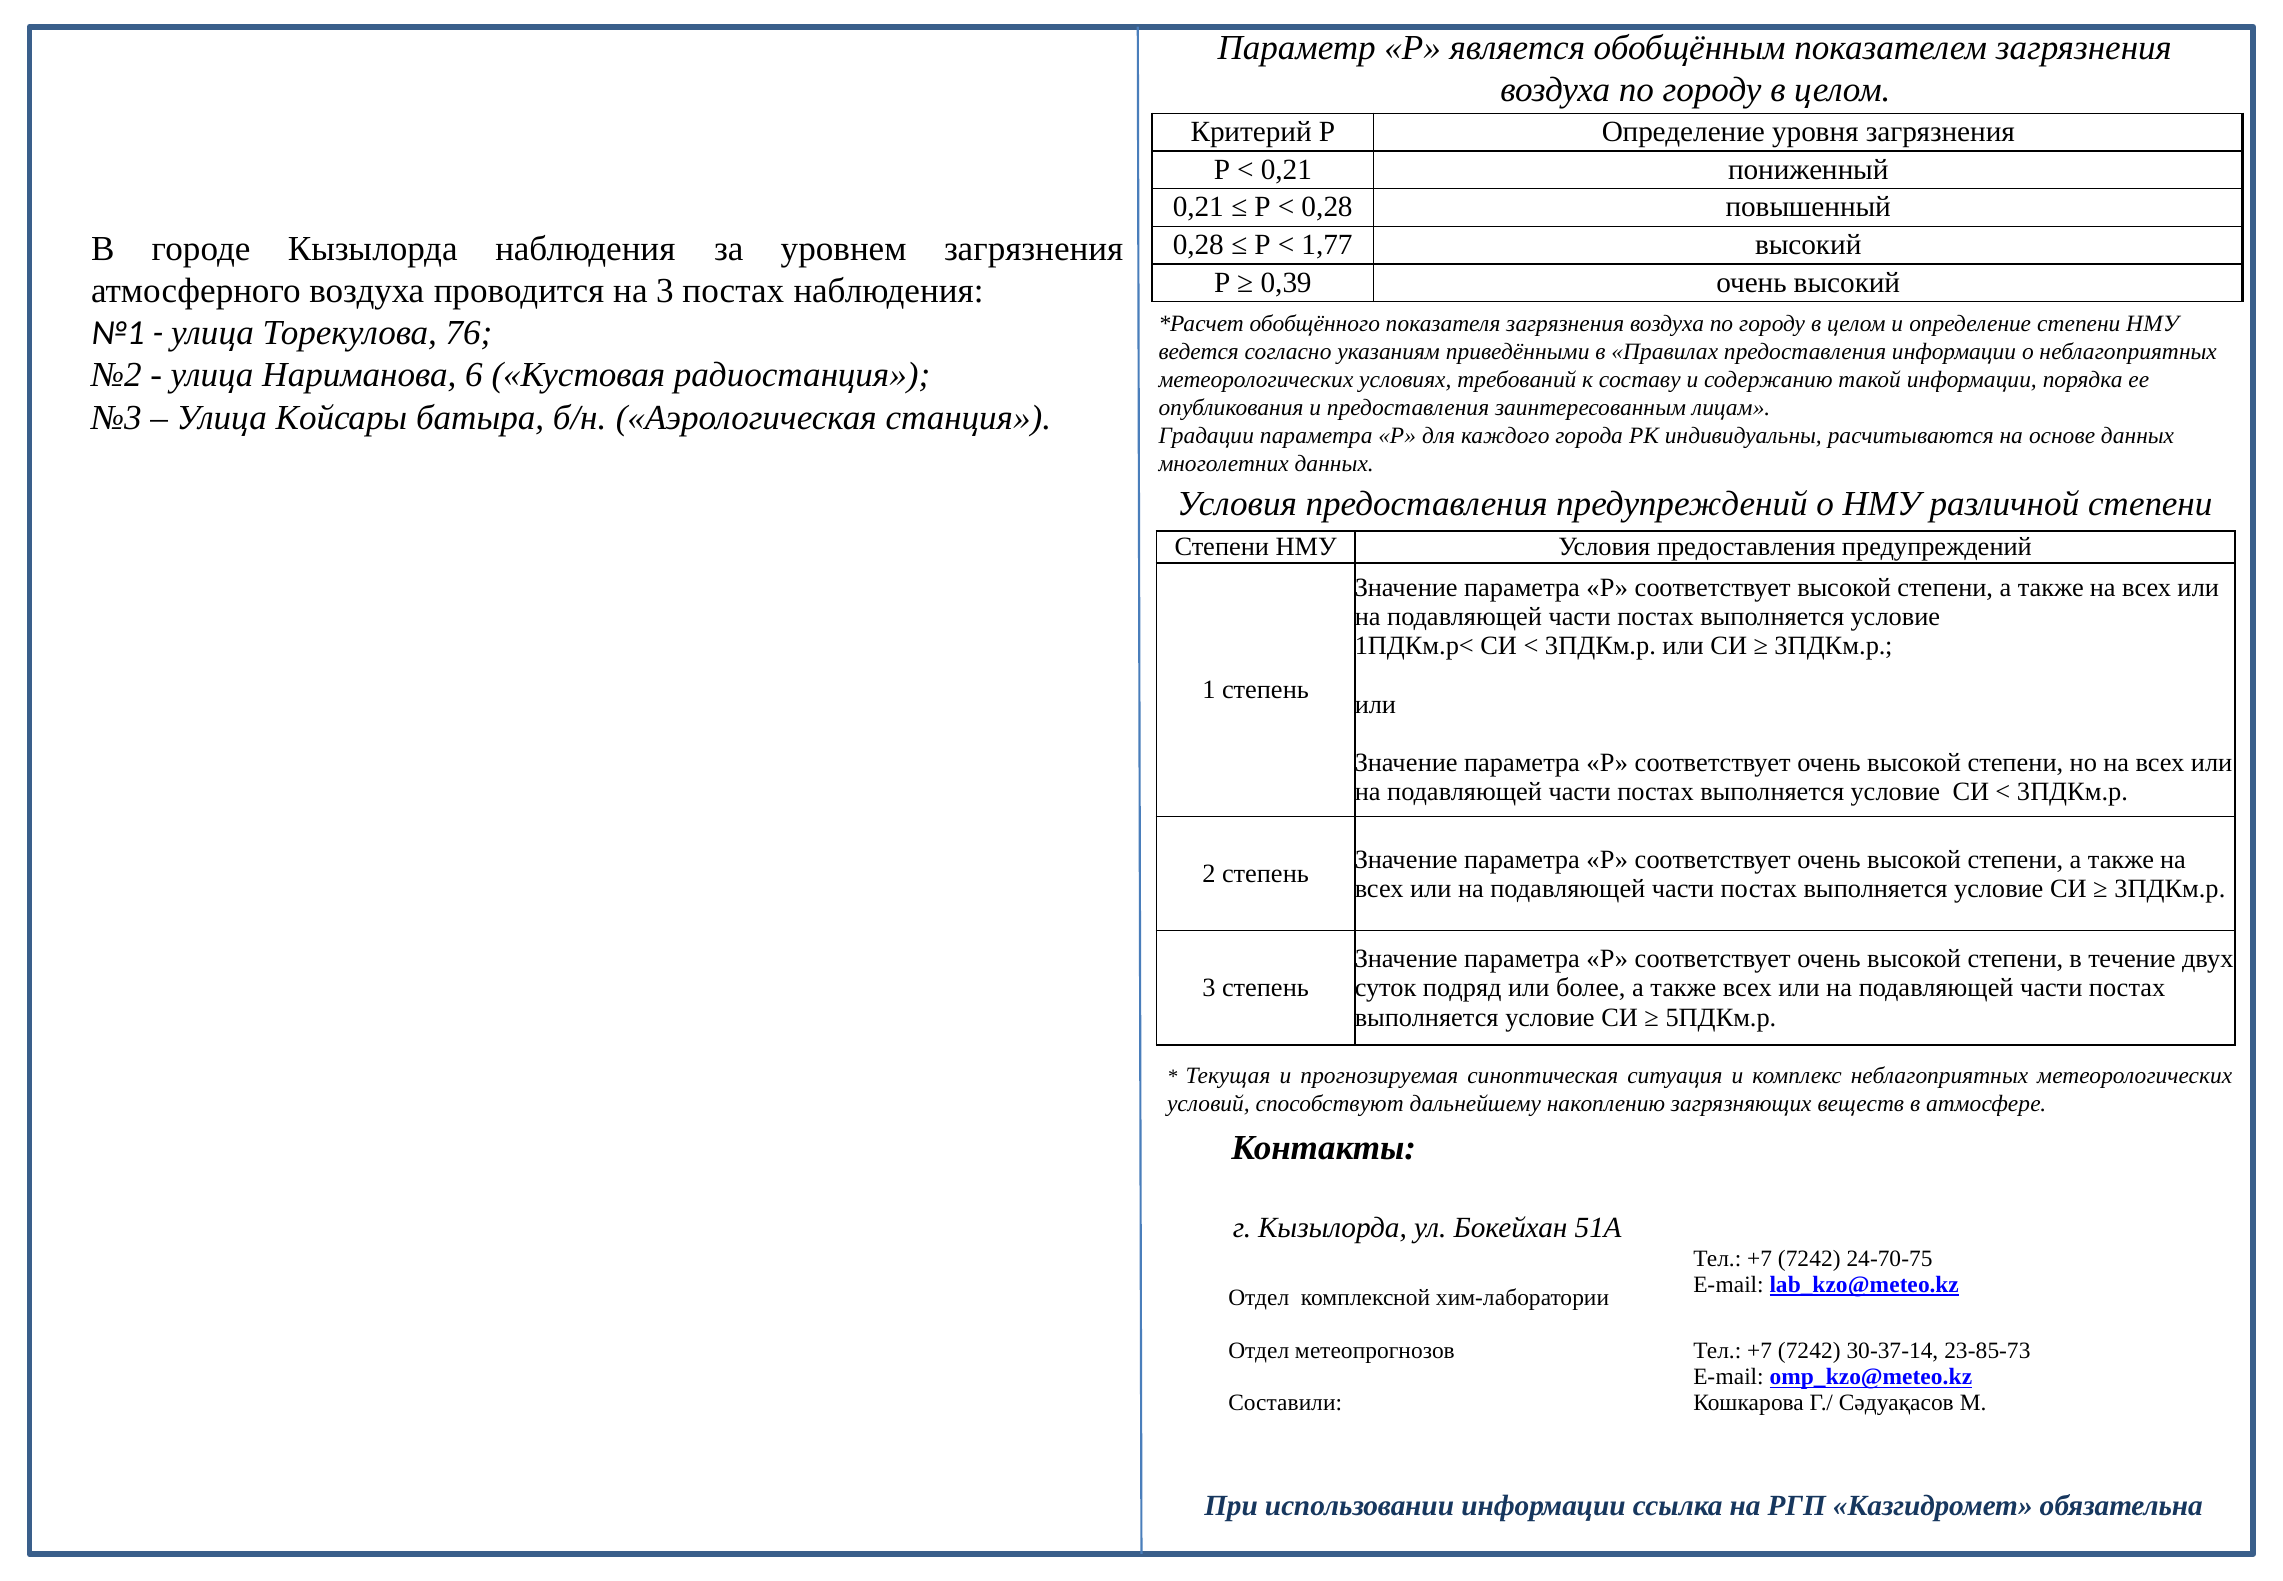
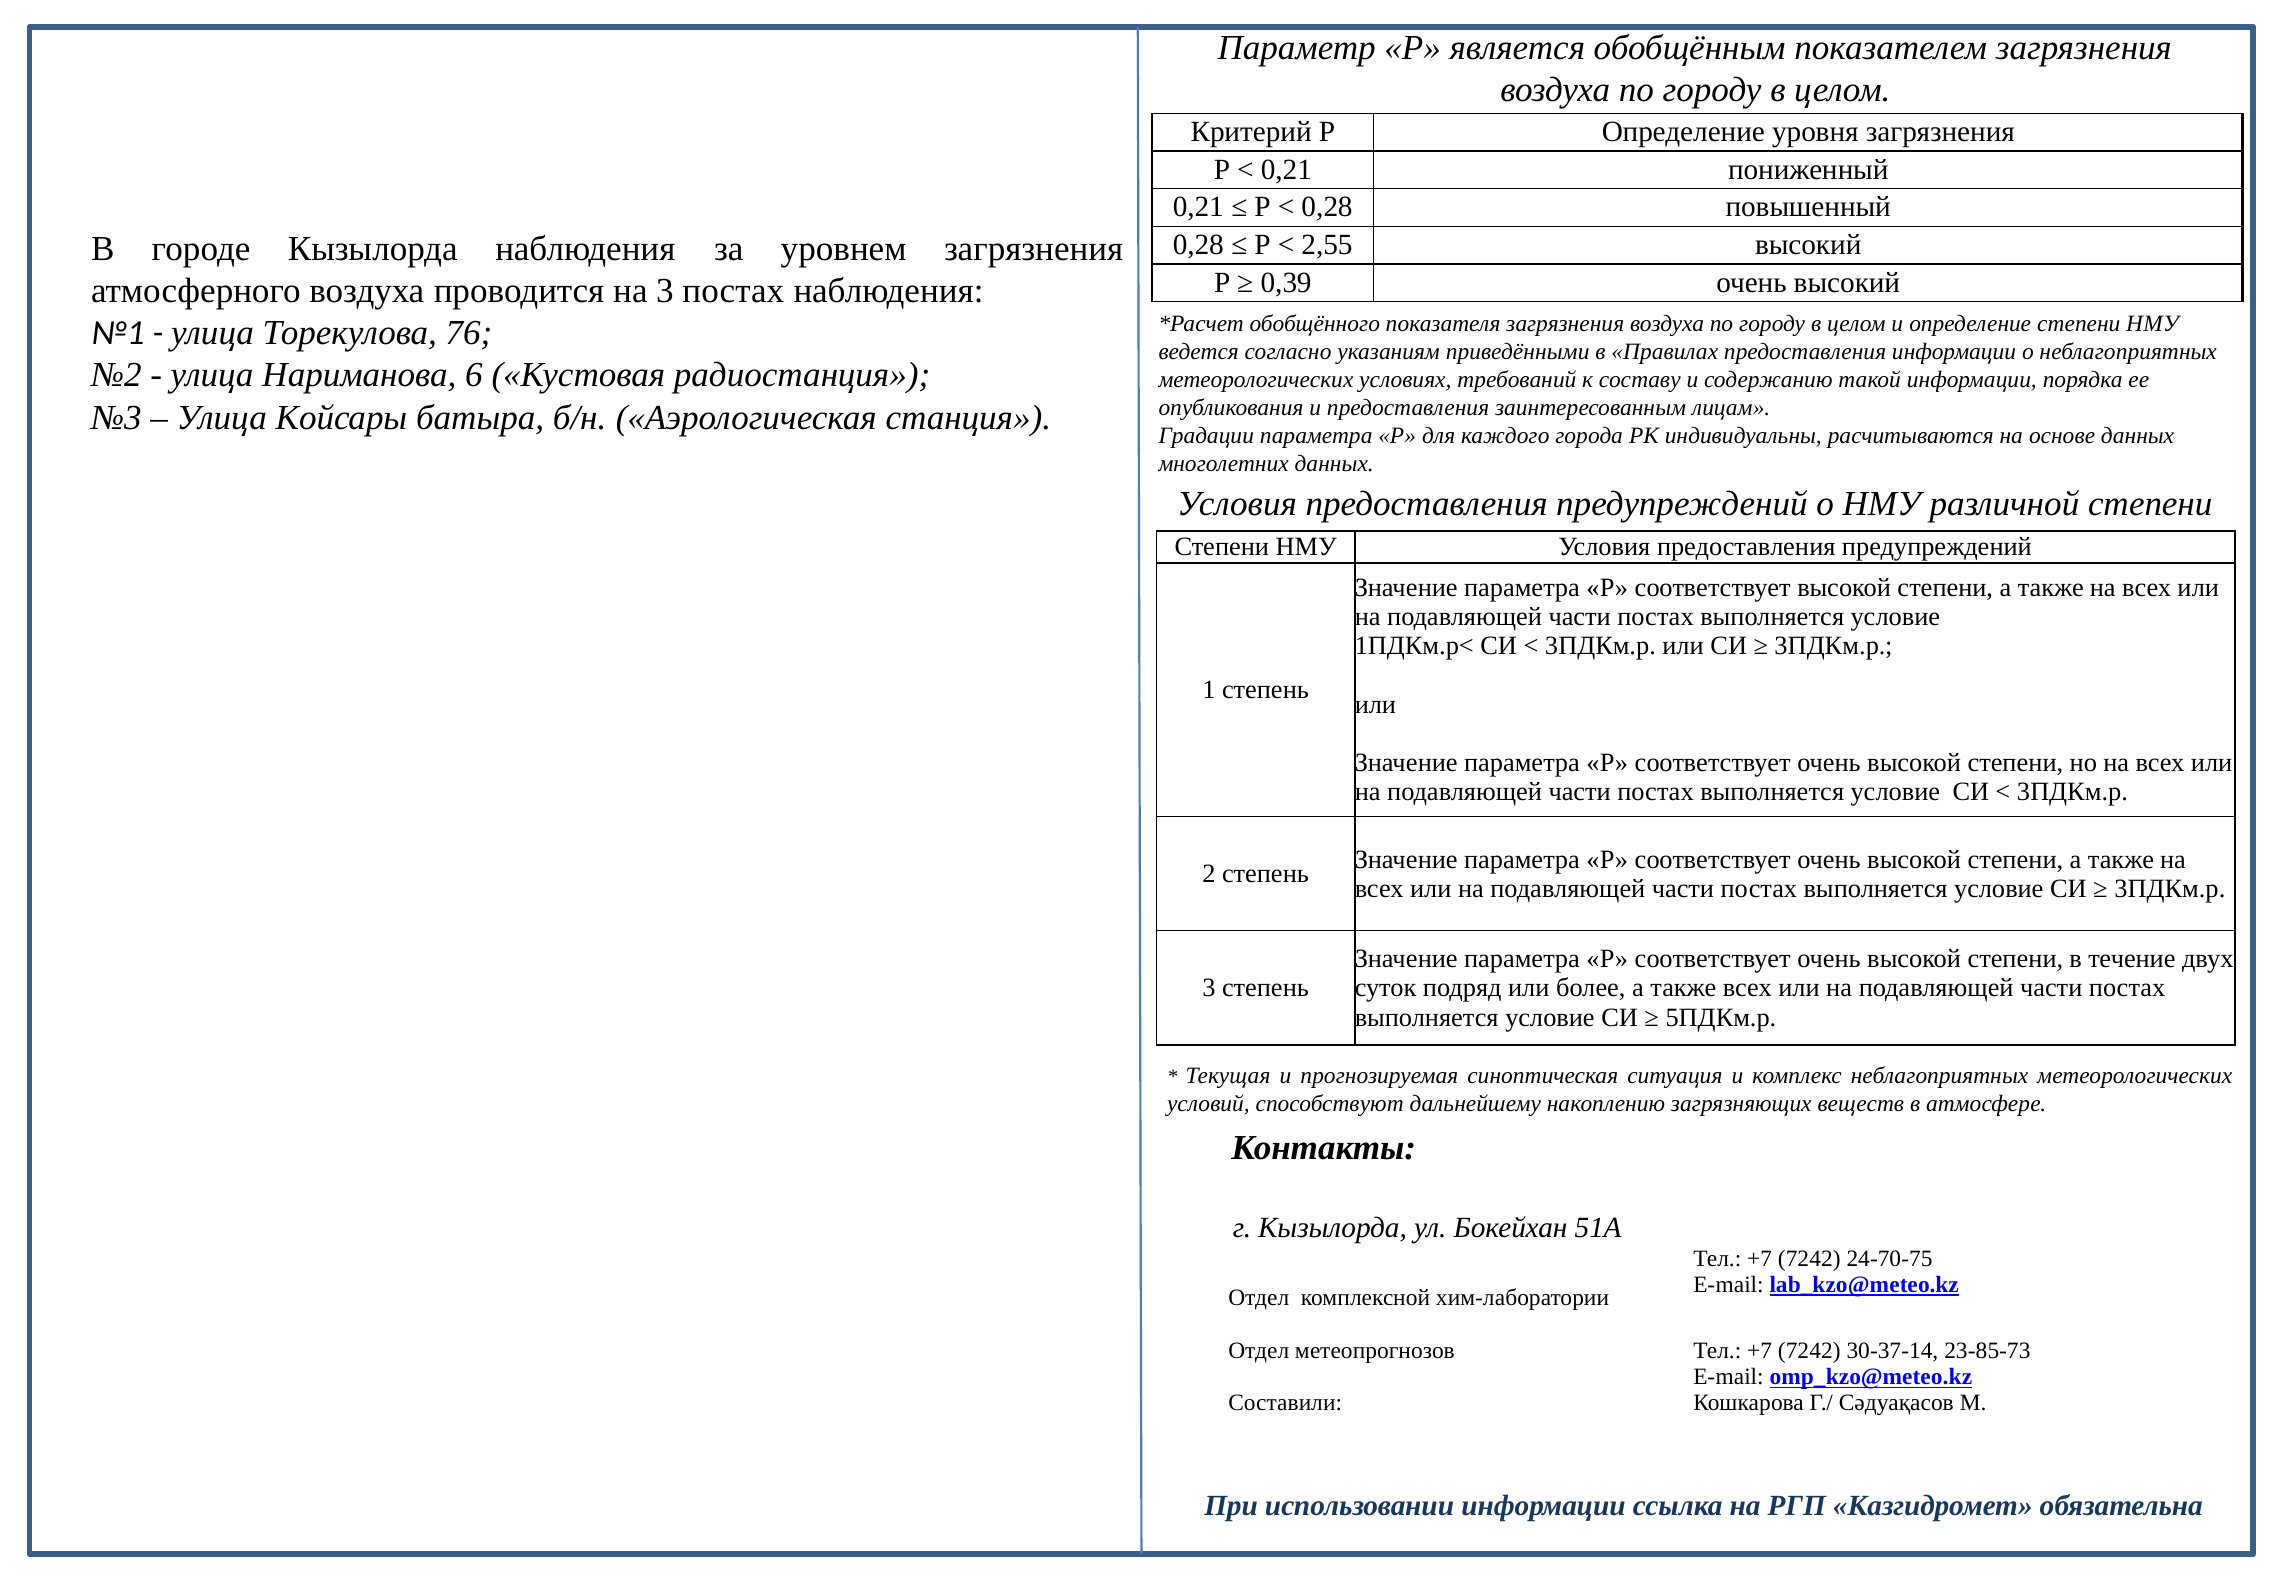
1,77: 1,77 -> 2,55
